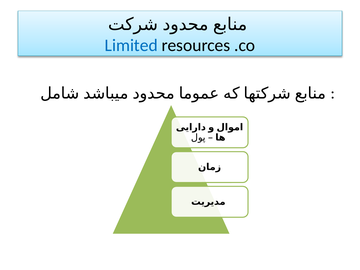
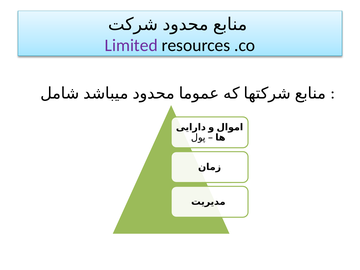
Limited colour: blue -> purple
